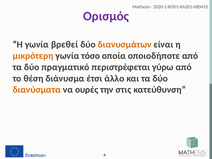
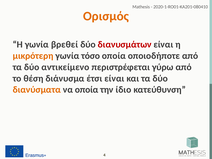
Ορισμός colour: purple -> orange
διανυσμάτων colour: orange -> red
πραγματικό: πραγματικό -> αντικείμενο
έτσι άλλο: άλλο -> είναι
να ουρές: ουρές -> οποία
στις: στις -> ίδιο
